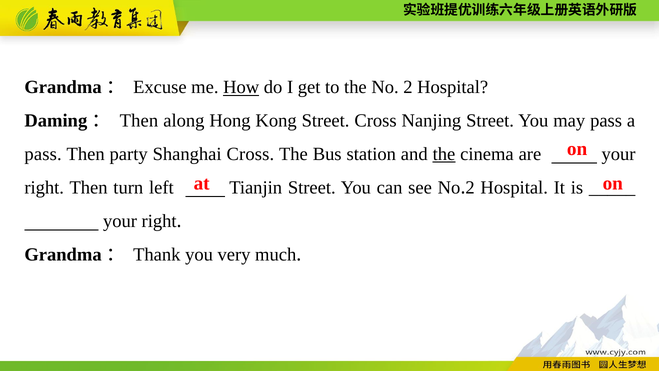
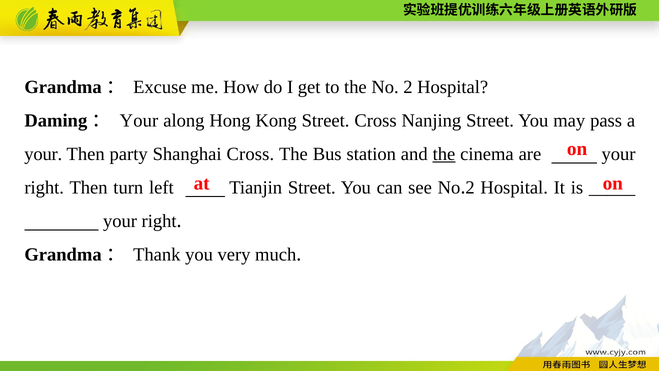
How underline: present -> none
Then at (139, 121): Then -> Your
pass at (43, 154): pass -> your
